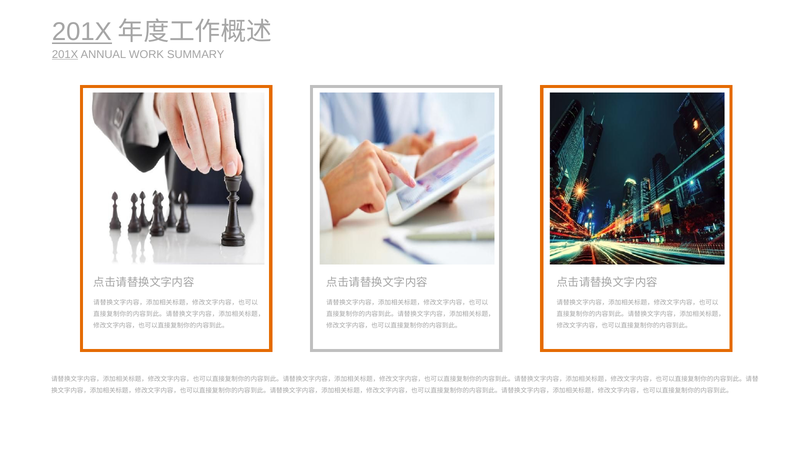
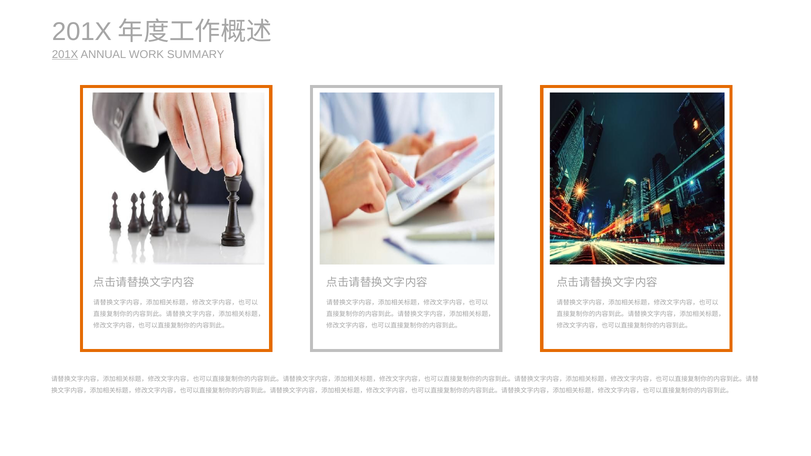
201X at (82, 32) underline: present -> none
